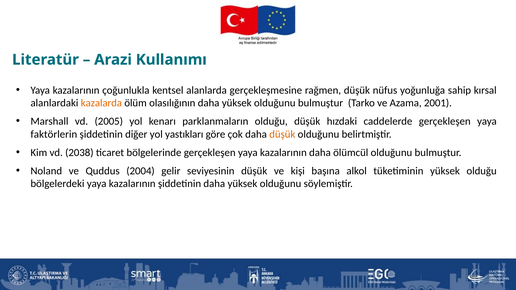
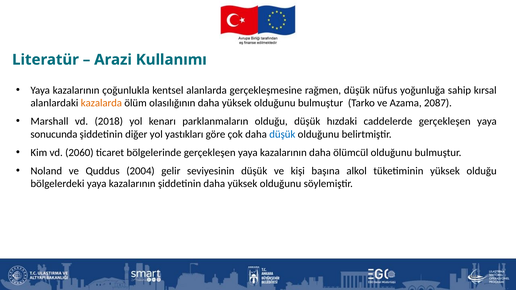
2001: 2001 -> 2087
2005: 2005 -> 2018
faktörlerin: faktörlerin -> sonucunda
düşük at (282, 134) colour: orange -> blue
2038: 2038 -> 2060
